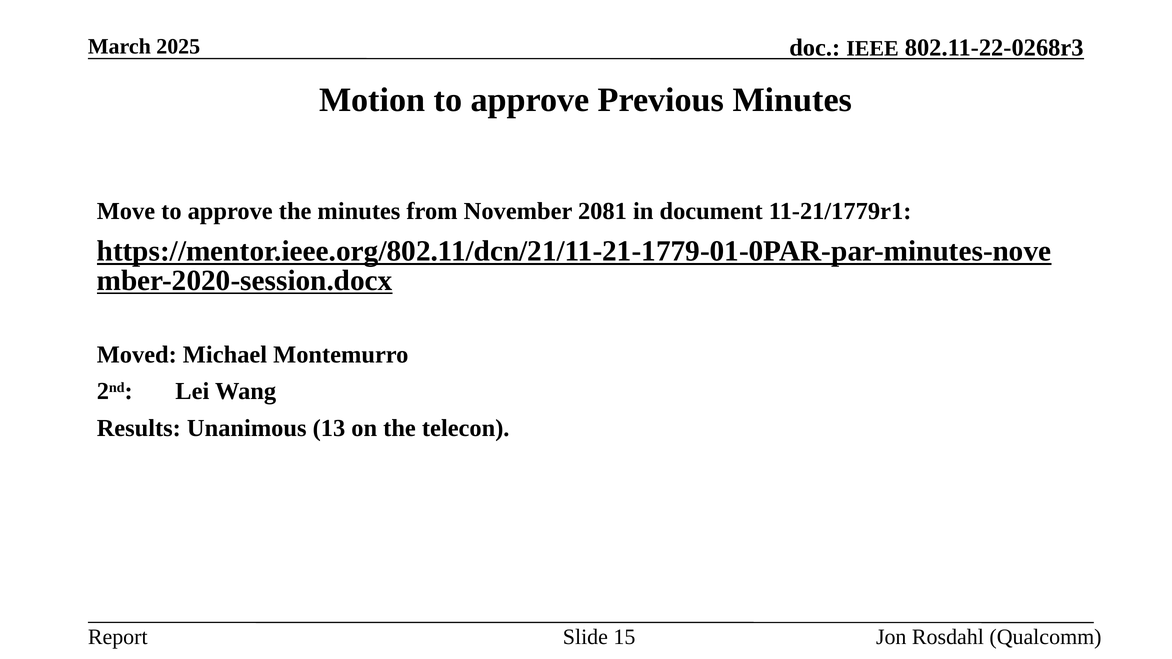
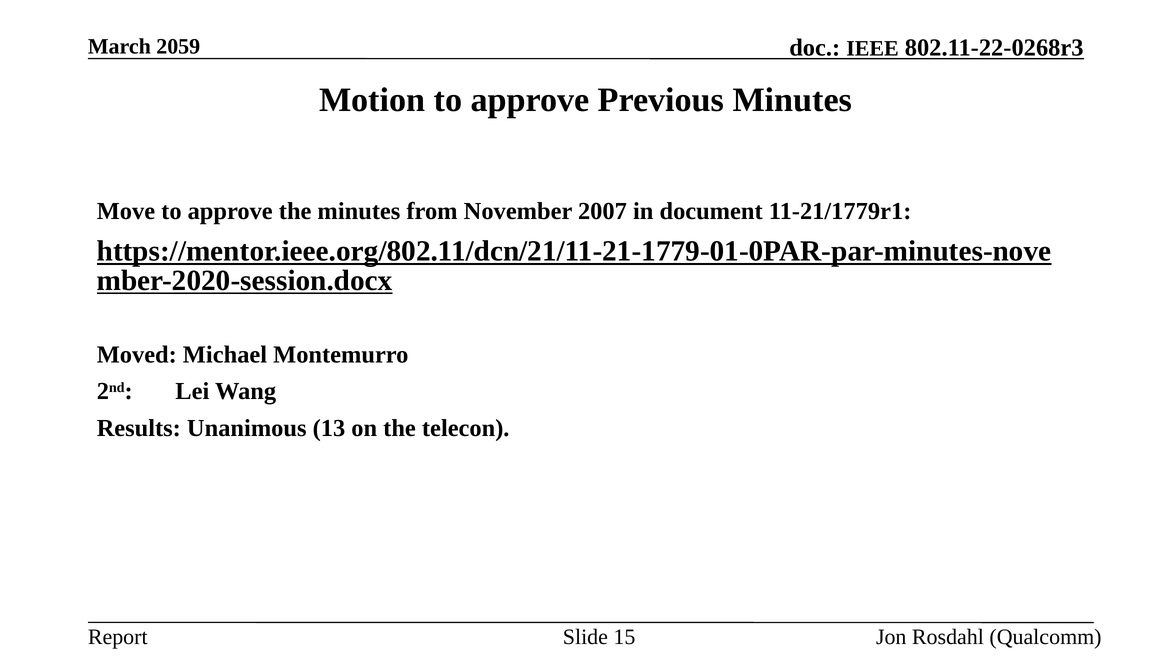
2025: 2025 -> 2059
2081: 2081 -> 2007
